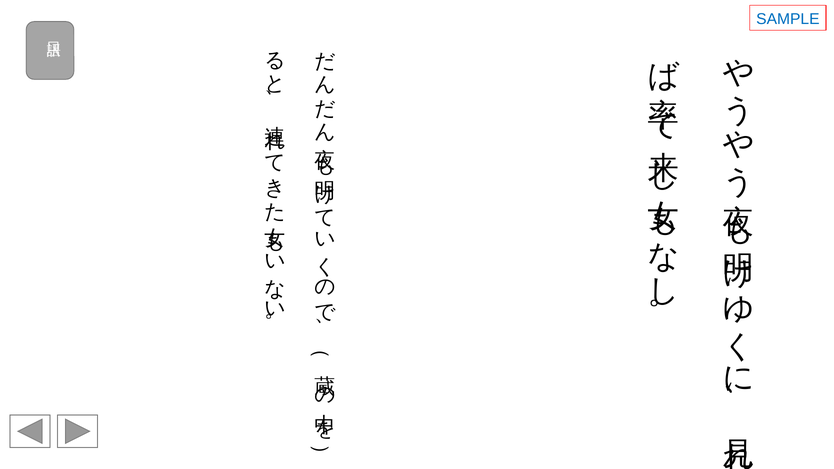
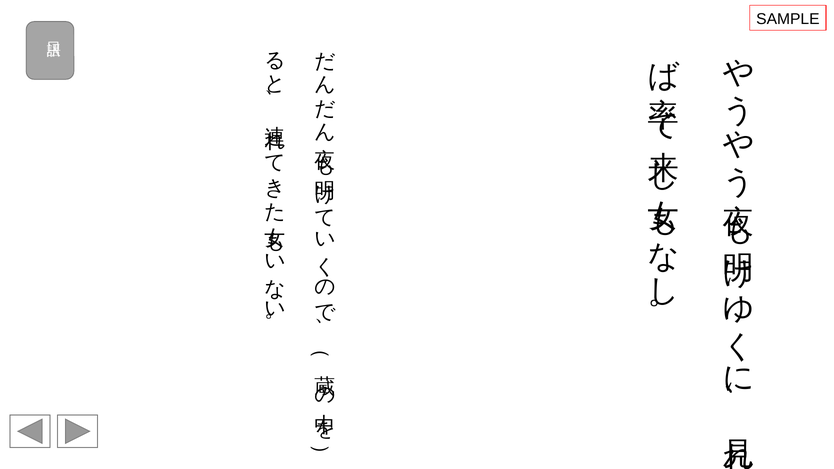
SAMPLE colour: blue -> black
